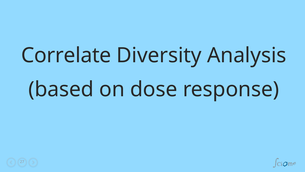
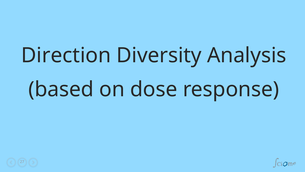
Correlate: Correlate -> Direction
